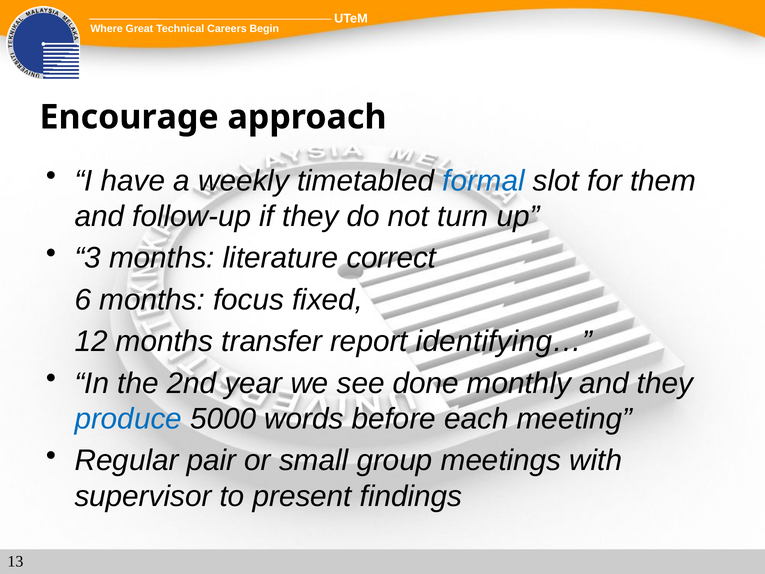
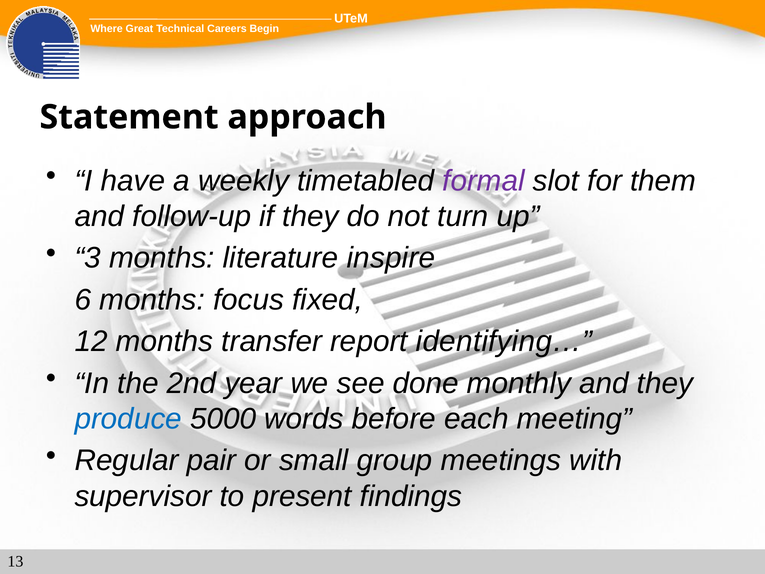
Encourage: Encourage -> Statement
formal colour: blue -> purple
correct: correct -> inspire
